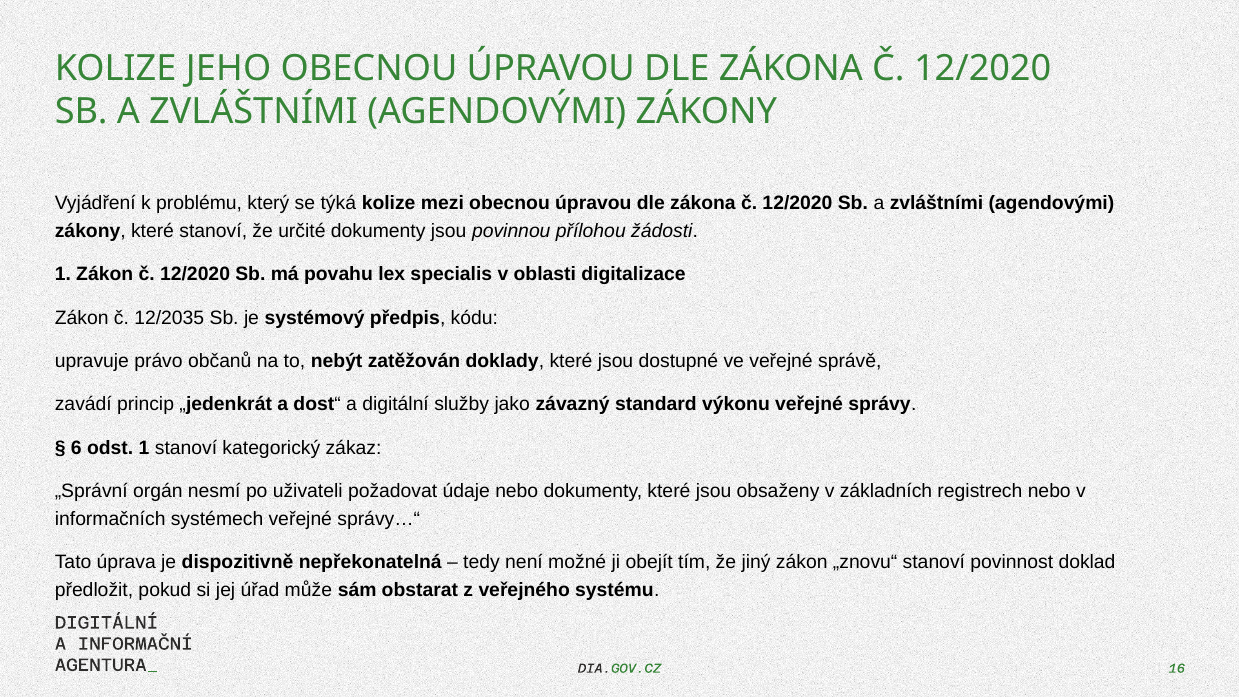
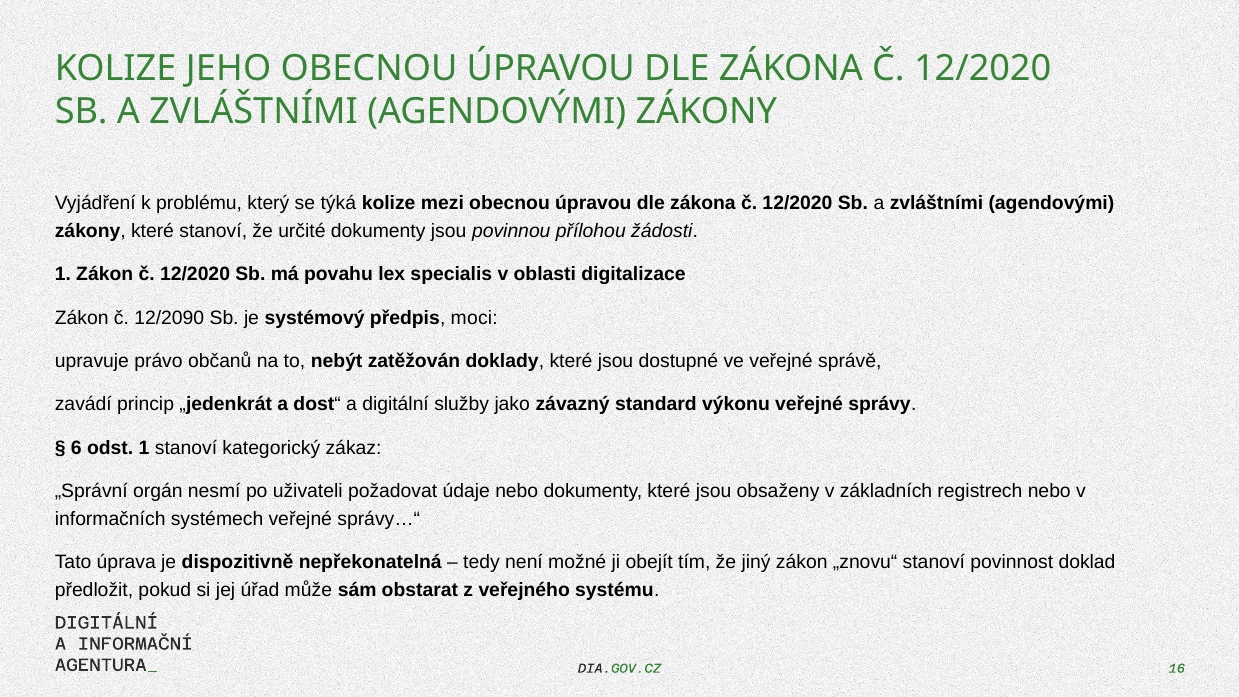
12/2035: 12/2035 -> 12/2090
kódu: kódu -> moci
